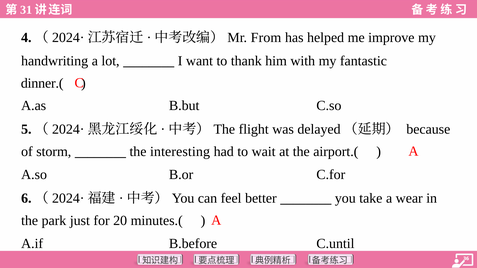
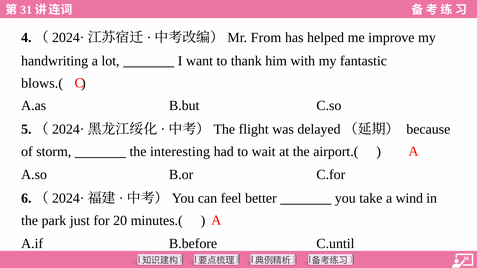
dinner.(: dinner.( -> blows.(
wear: wear -> wind
